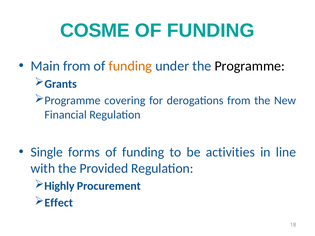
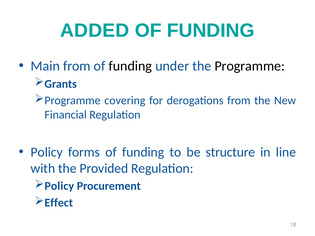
COSME: COSME -> ADDED
funding at (130, 66) colour: orange -> black
Single at (47, 152): Single -> Policy
activities: activities -> structure
Highly at (59, 186): Highly -> Policy
